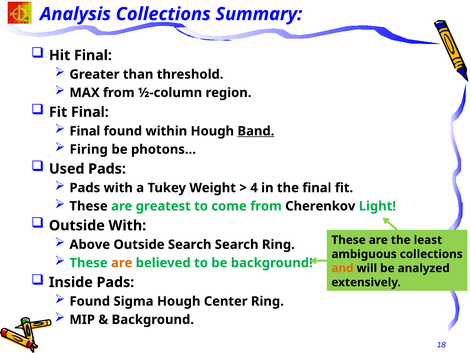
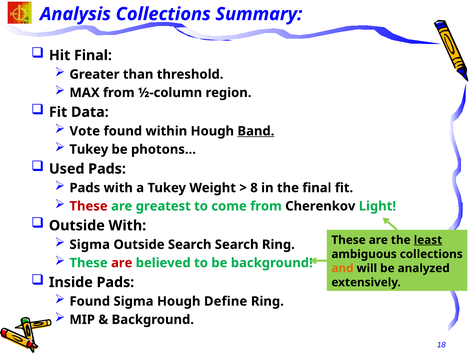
Fit Final: Final -> Data
Final at (85, 131): Final -> Vote
Firing at (89, 149): Firing -> Tukey
4: 4 -> 8
These at (89, 206) colour: black -> red
Above at (90, 244): Above -> Sigma
least underline: none -> present
are at (122, 263) colour: orange -> red
Center: Center -> Define
